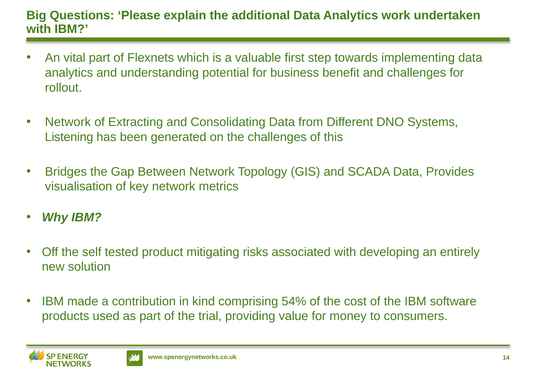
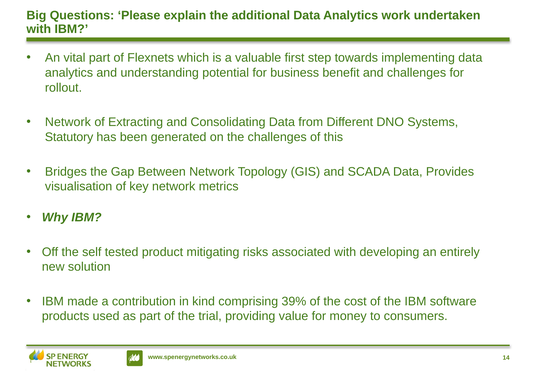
Listening: Listening -> Statutory
54%: 54% -> 39%
